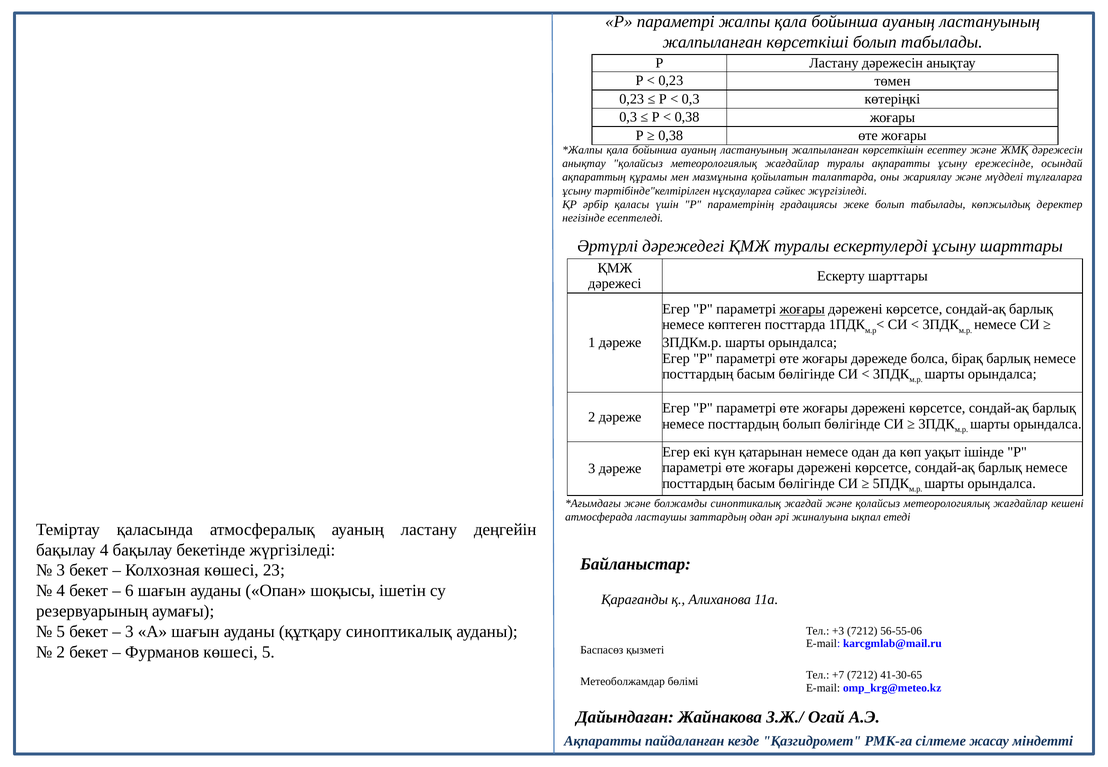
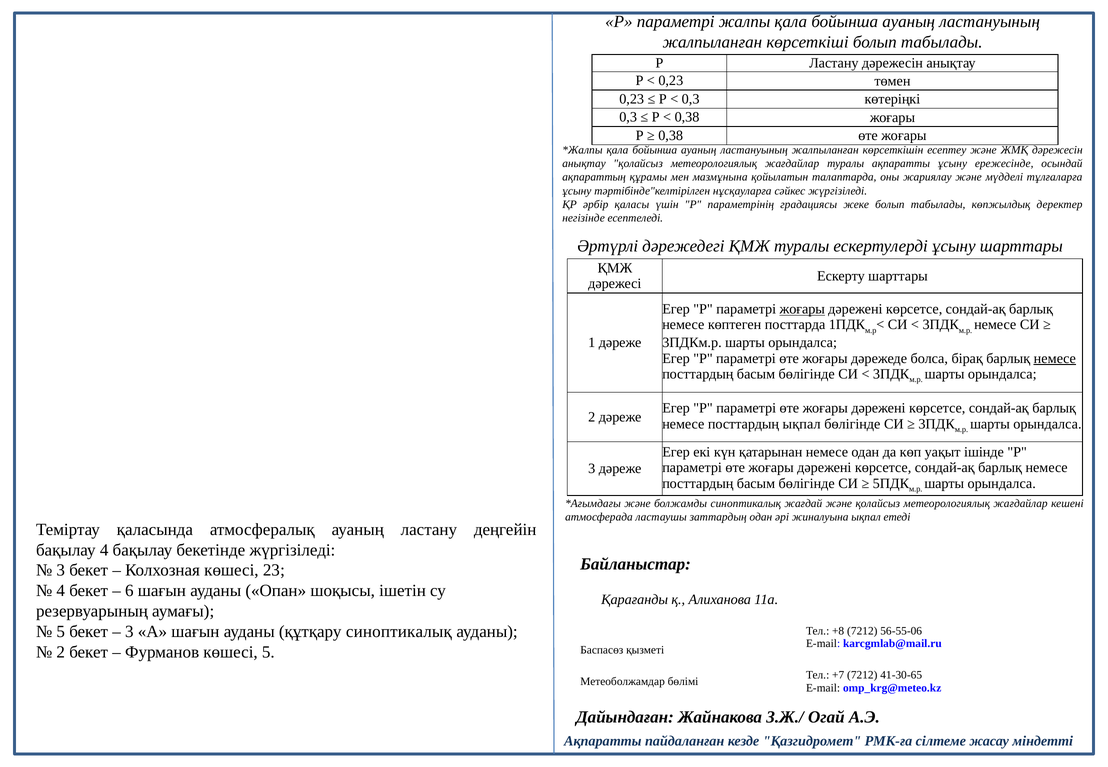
немесе at (1055, 358) underline: none -> present
посттардың болып: болып -> ықпал
+3: +3 -> +8
